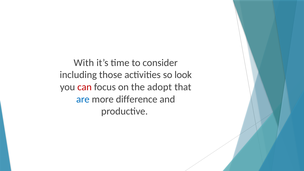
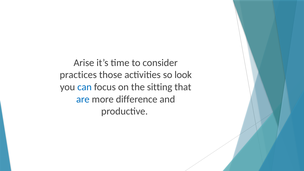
With: With -> Arise
including: including -> practices
can colour: red -> blue
adopt: adopt -> sitting
